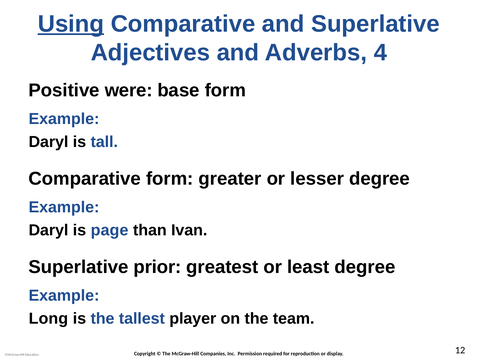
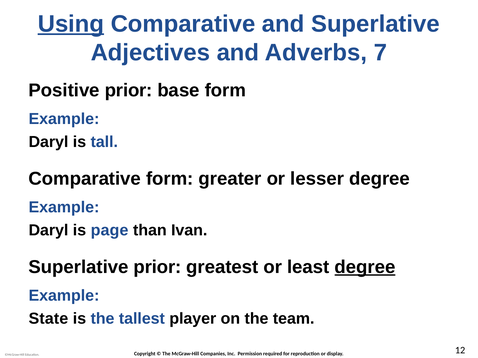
4: 4 -> 7
Positive were: were -> prior
degree at (365, 267) underline: none -> present
Long: Long -> State
